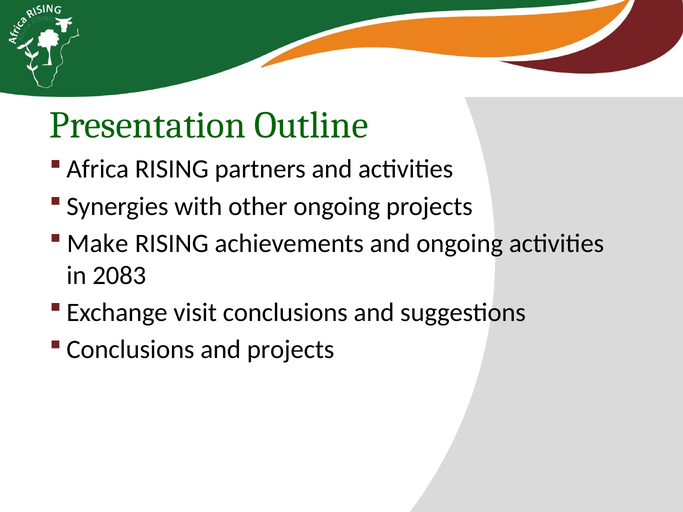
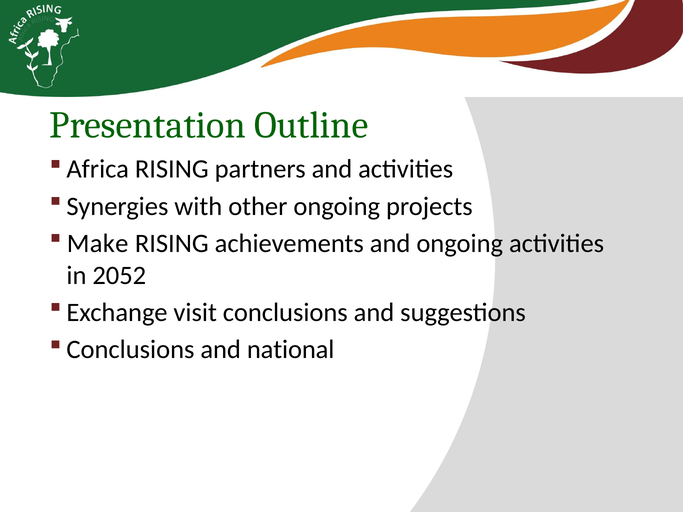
2083: 2083 -> 2052
and projects: projects -> national
